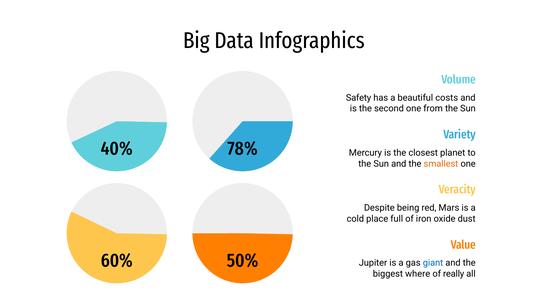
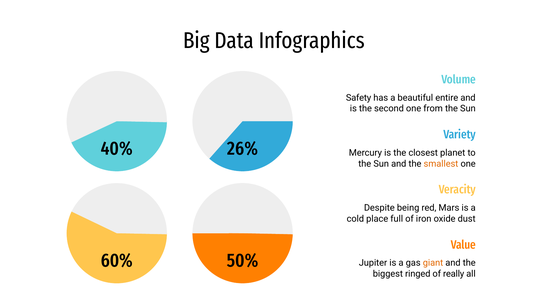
costs: costs -> entire
78%: 78% -> 26%
giant colour: blue -> orange
where: where -> ringed
